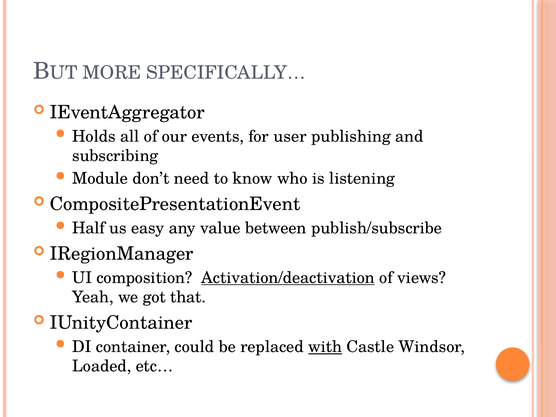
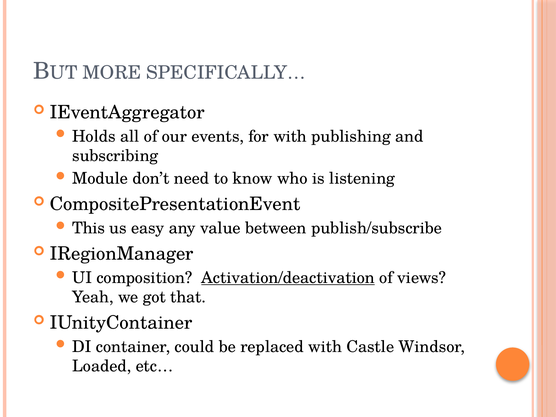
for user: user -> with
Half: Half -> This
with at (325, 347) underline: present -> none
